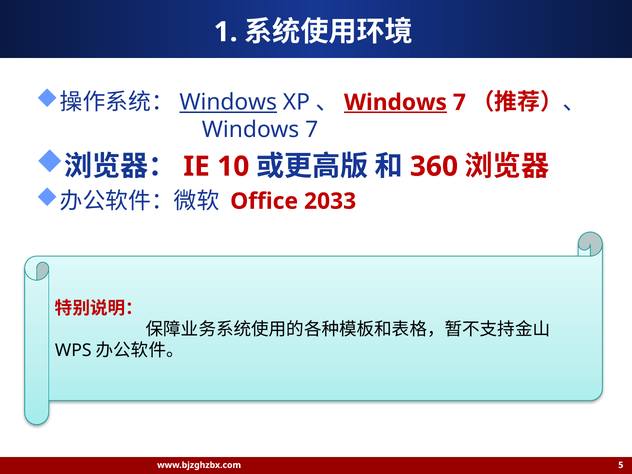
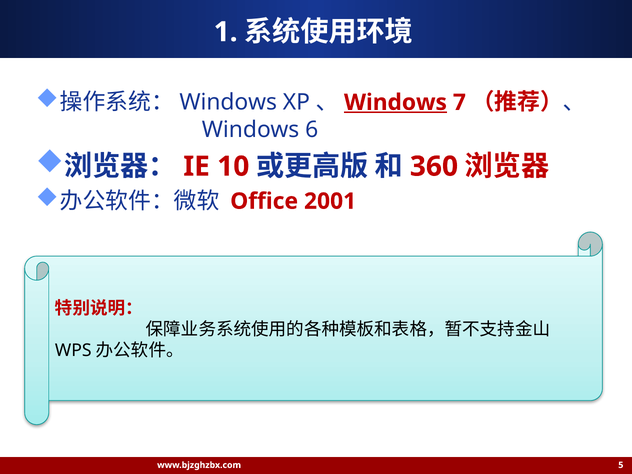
Windows at (228, 102) underline: present -> none
7 at (312, 130): 7 -> 6
2033: 2033 -> 2001
